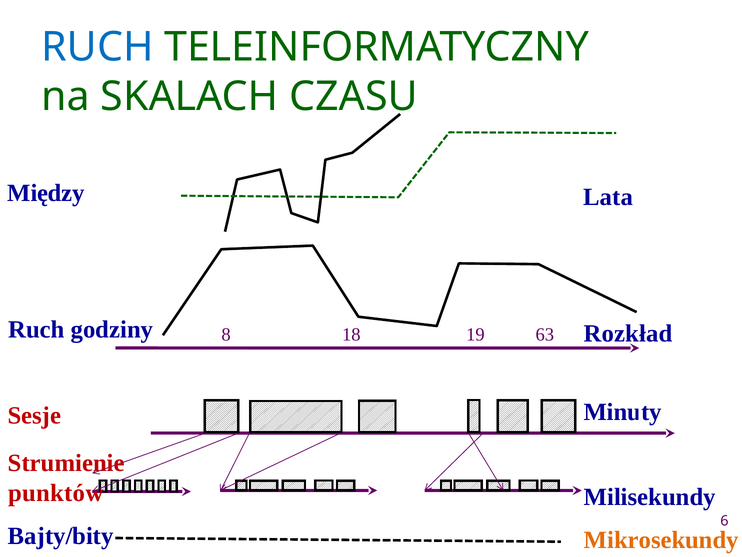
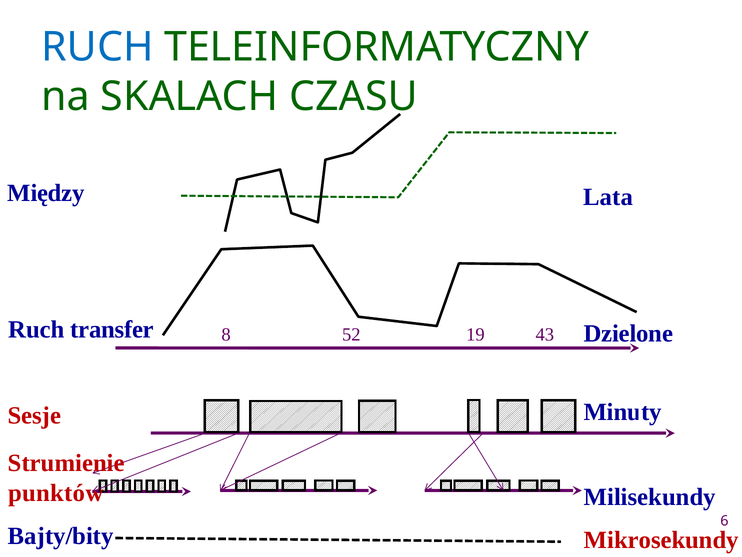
godziny: godziny -> transfer
Rozkład: Rozkład -> Dzielone
18: 18 -> 52
63: 63 -> 43
Mikrosekundy colour: orange -> red
